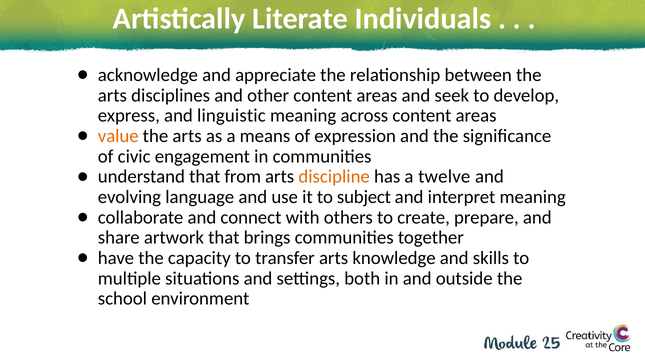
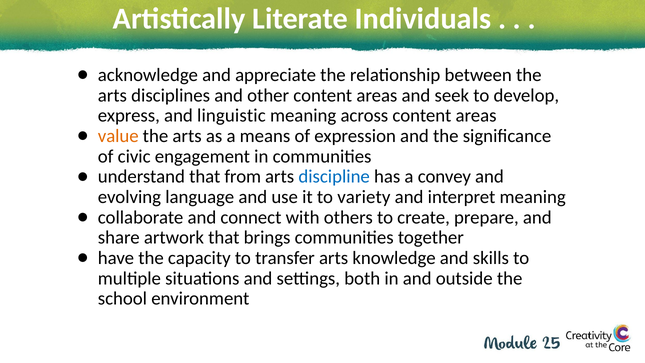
discipline colour: orange -> blue
twelve: twelve -> convey
subject: subject -> variety
